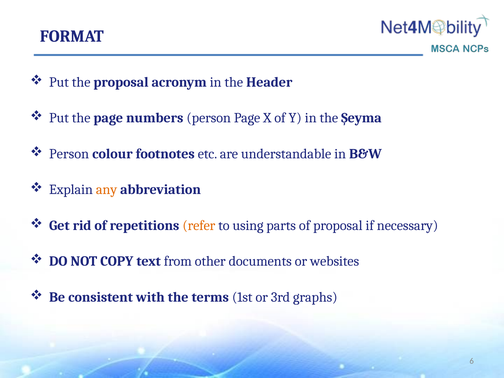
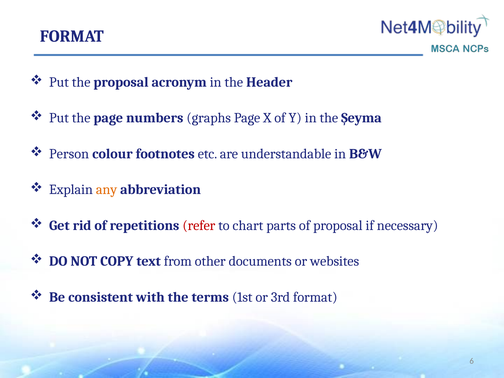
numbers person: person -> graphs
refer colour: orange -> red
using: using -> chart
3rd graphs: graphs -> format
